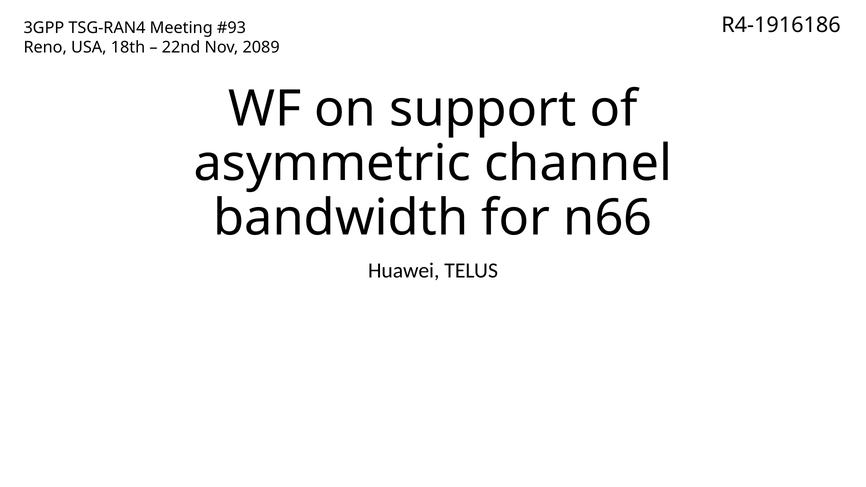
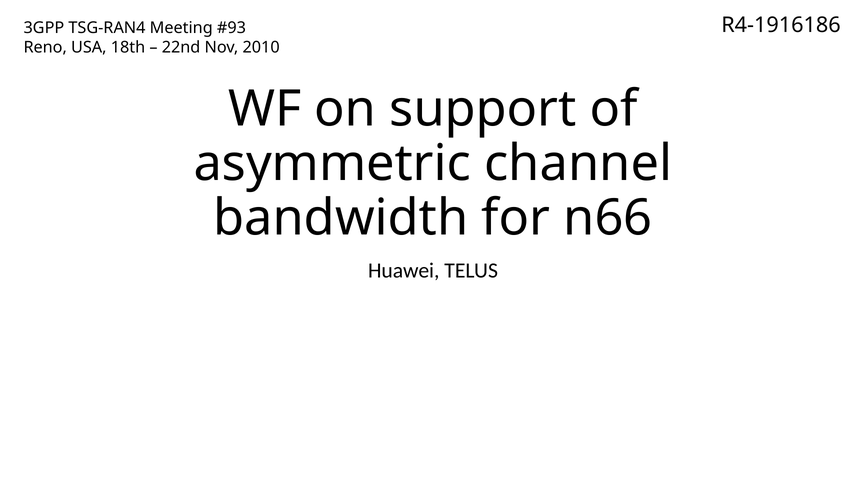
2089: 2089 -> 2010
